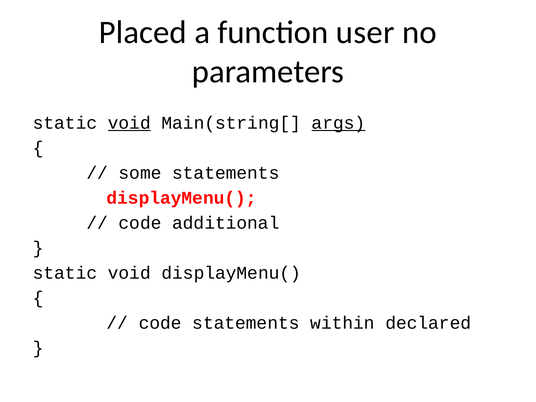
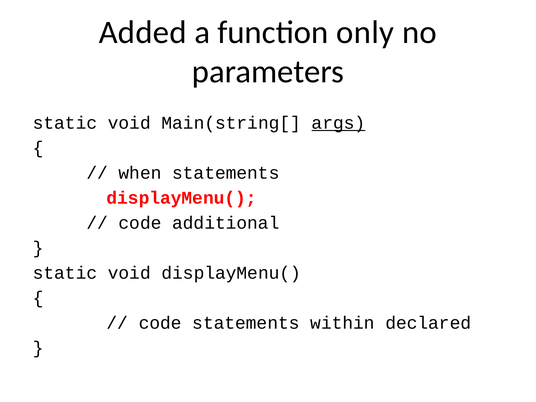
Placed: Placed -> Added
user: user -> only
void at (129, 123) underline: present -> none
some: some -> when
